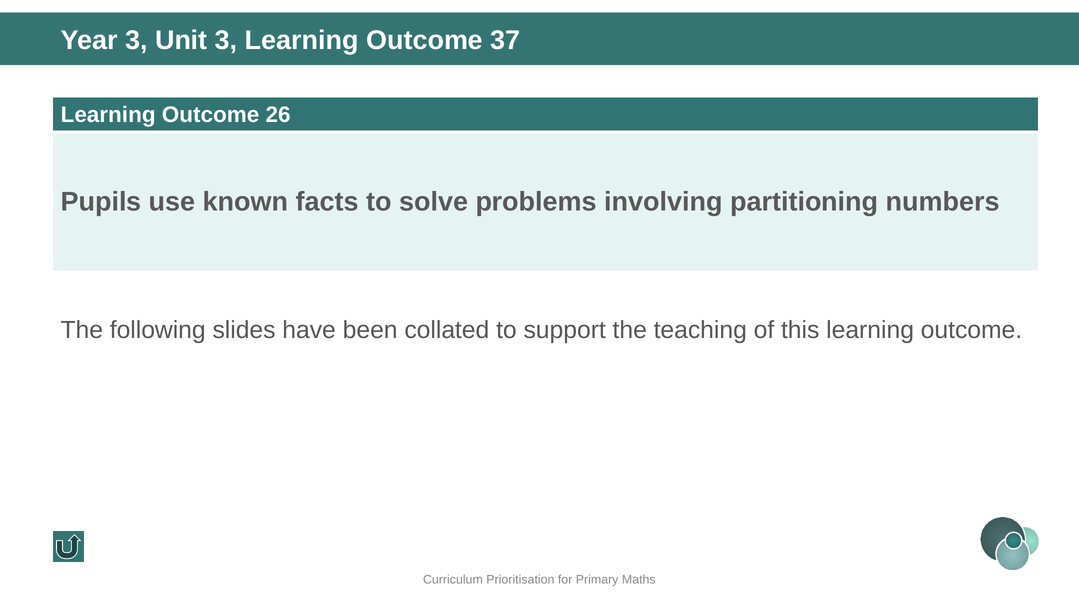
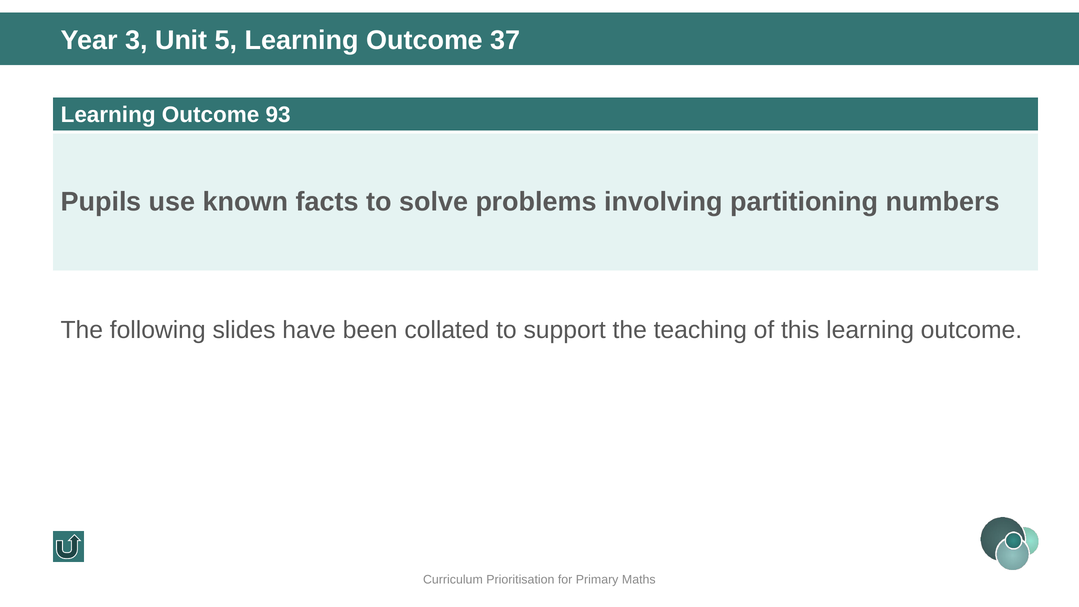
Unit 3: 3 -> 5
26: 26 -> 93
